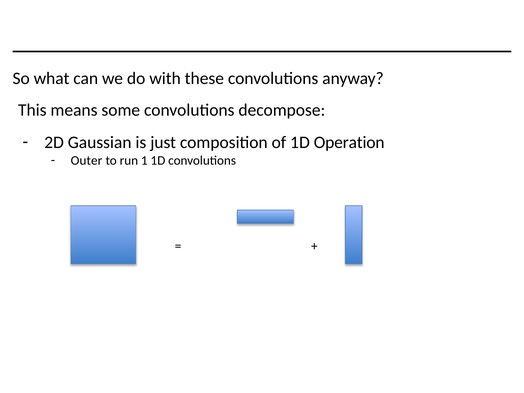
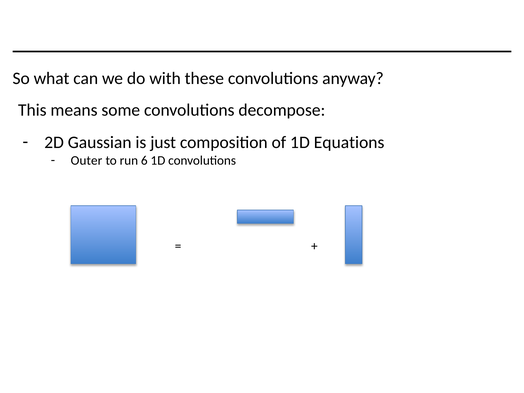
Operation: Operation -> Equations
1: 1 -> 6
